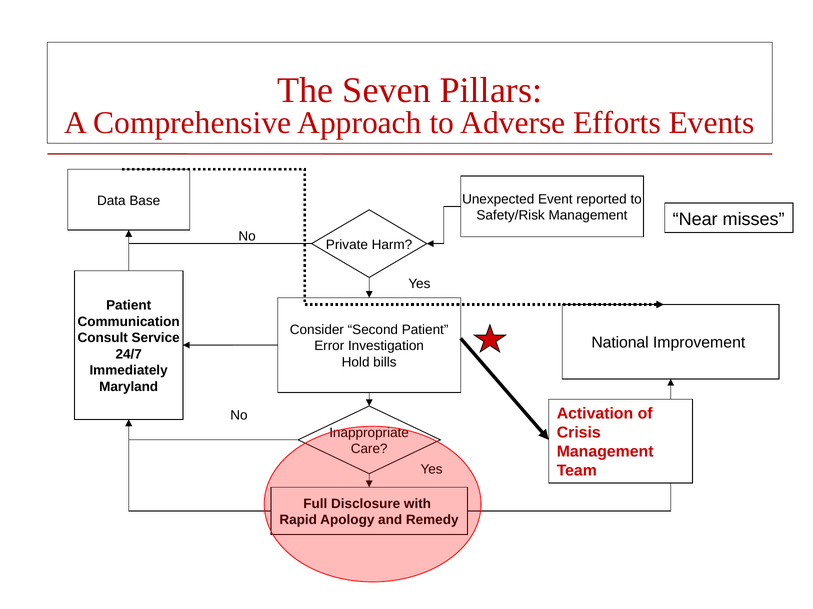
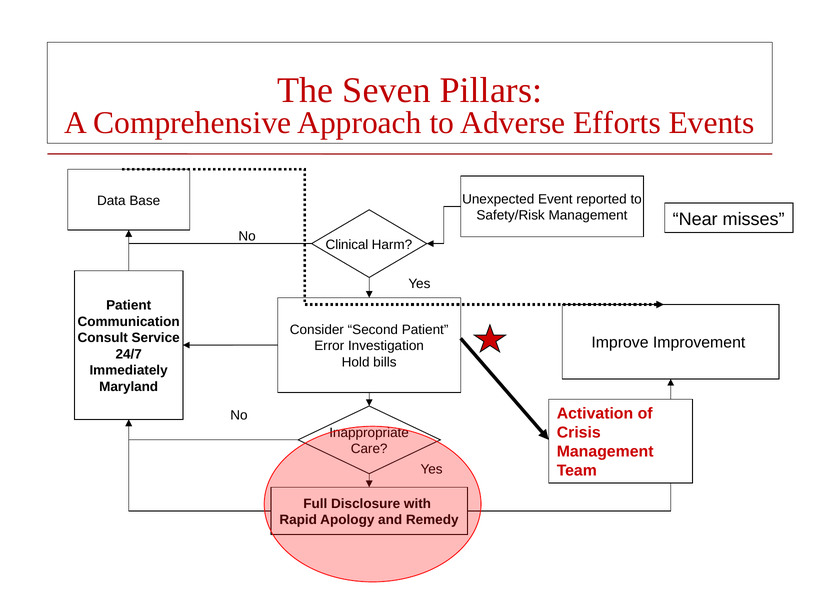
Private: Private -> Clinical
National: National -> Improve
